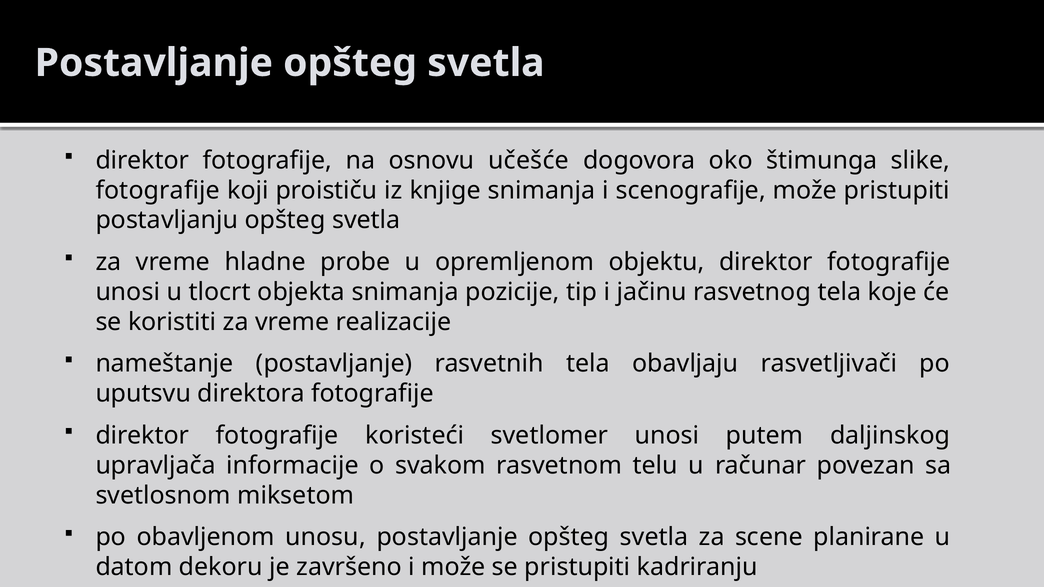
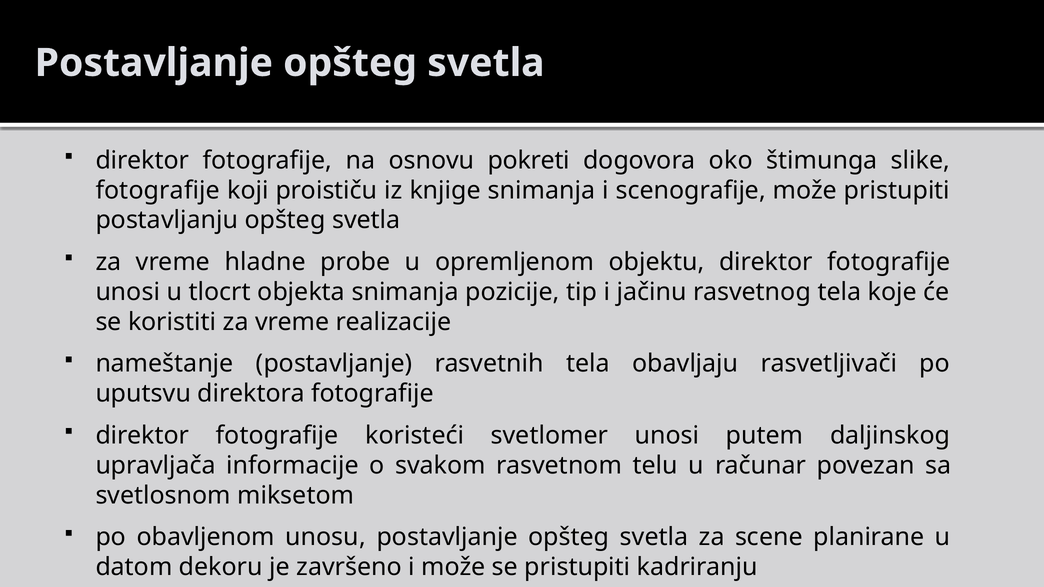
učešće: učešće -> pokreti
